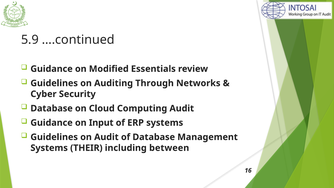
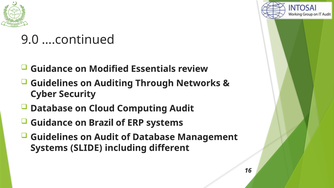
5.9: 5.9 -> 9.0
Input: Input -> Brazil
THEIR: THEIR -> SLIDE
between: between -> different
